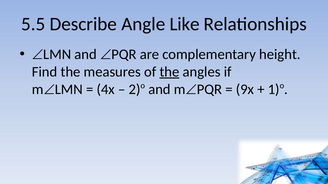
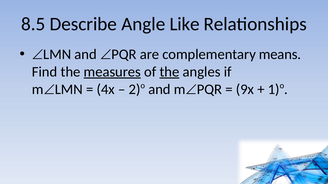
5.5: 5.5 -> 8.5
height: height -> means
measures underline: none -> present
